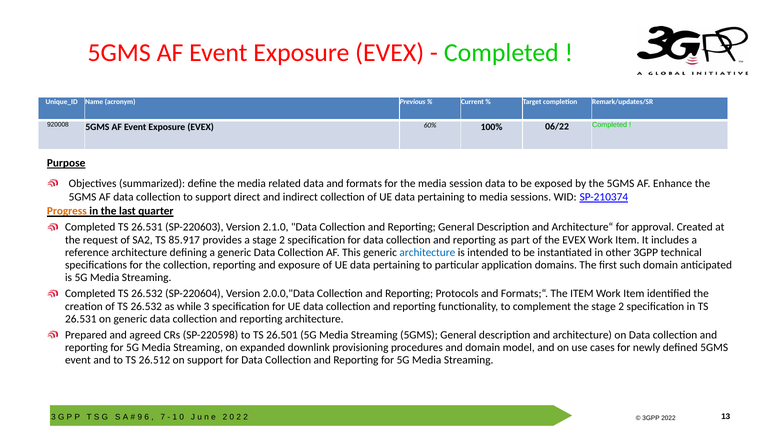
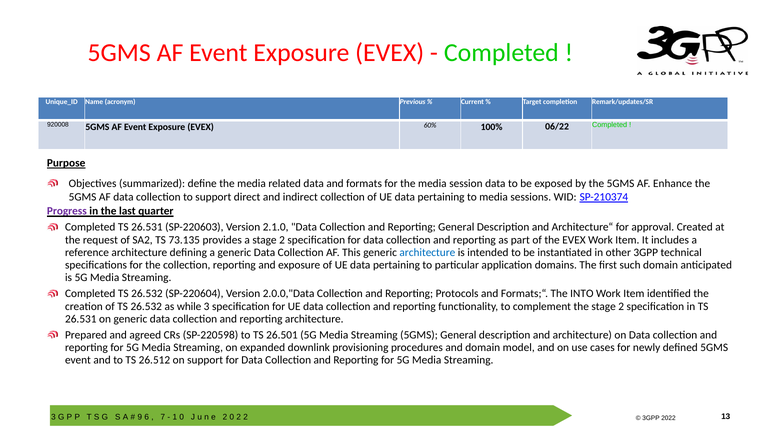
Progress colour: orange -> purple
85.917: 85.917 -> 73.135
The ITEM: ITEM -> INTO
